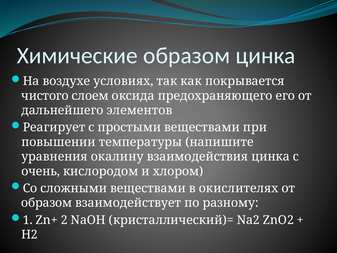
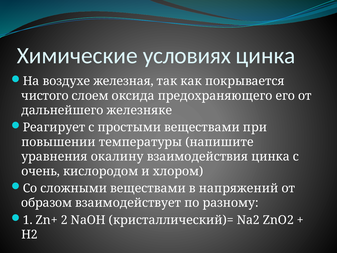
Химические образом: образом -> условиях
условиях: условиях -> железная
элементов: элементов -> железняке
окислителях: окислителях -> напряжений
